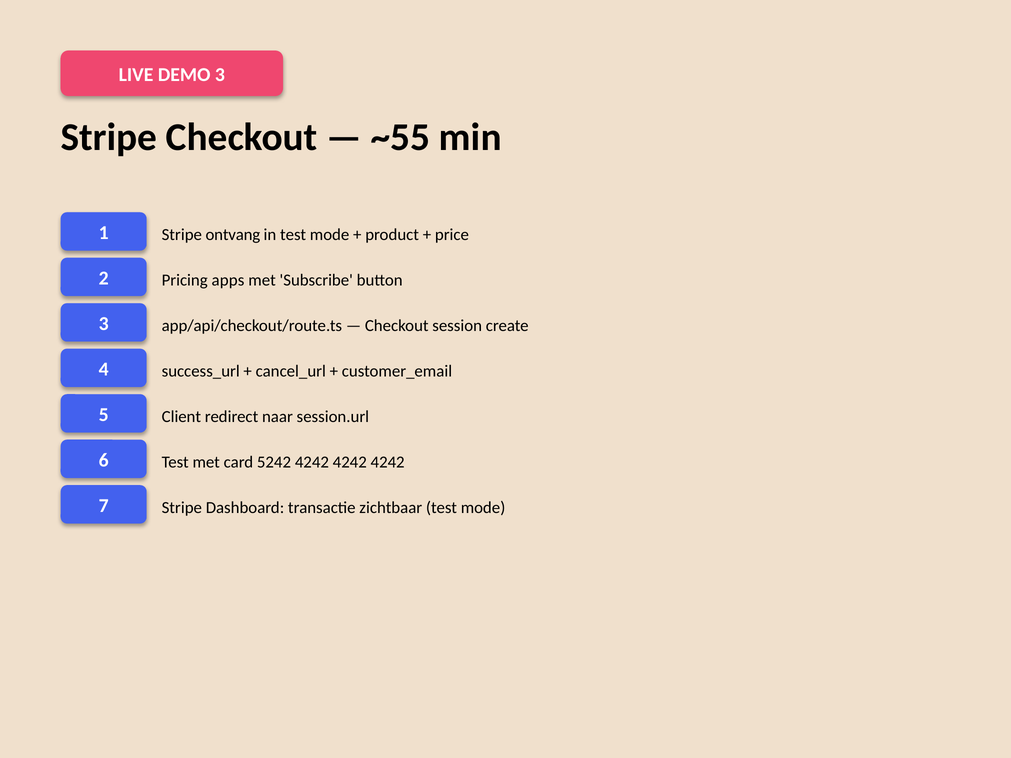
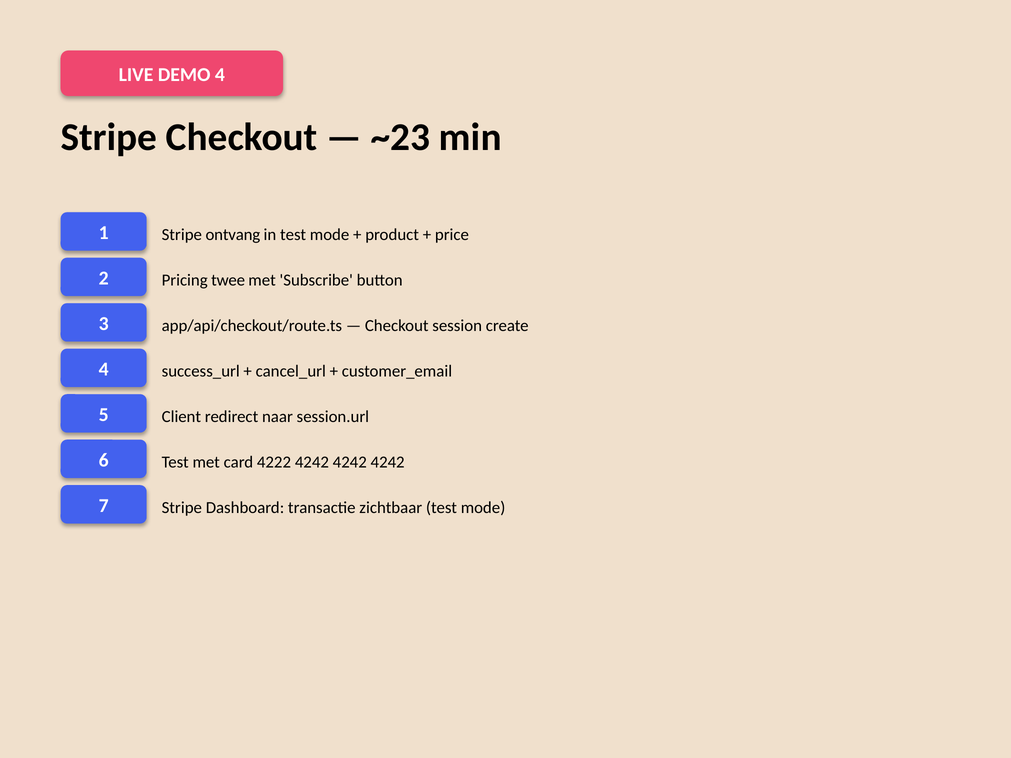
DEMO 3: 3 -> 4
~55: ~55 -> ~23
apps: apps -> twee
5242: 5242 -> 4222
